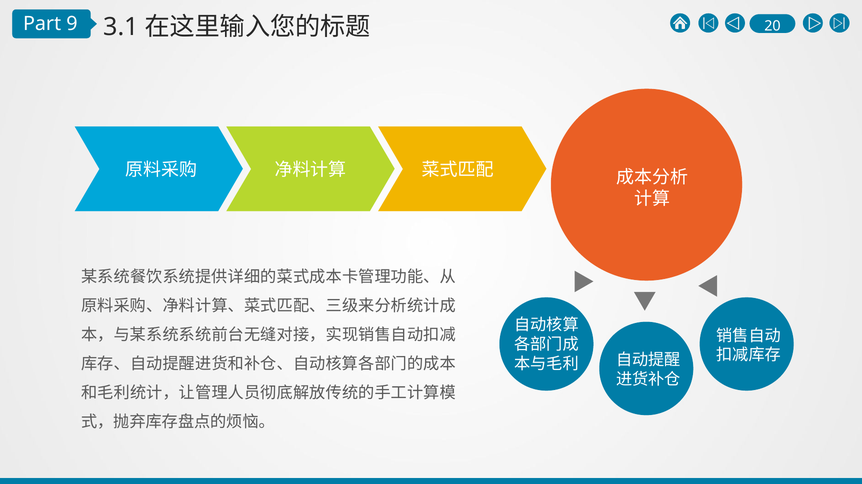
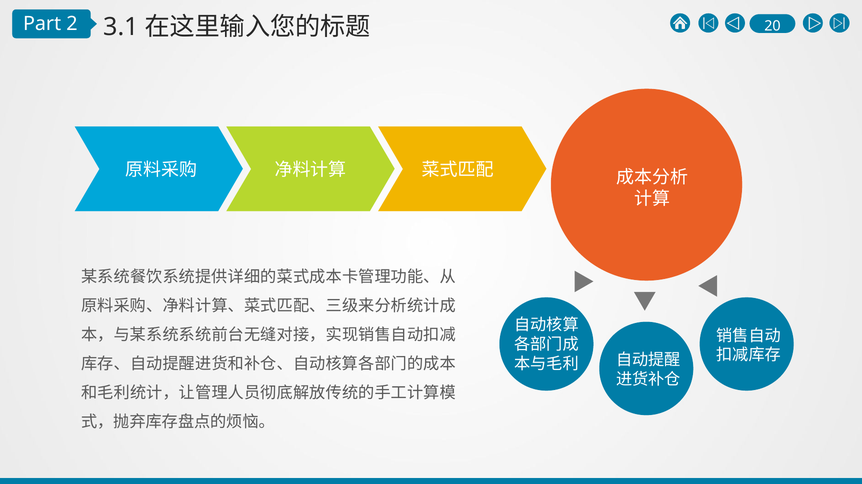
9: 9 -> 2
